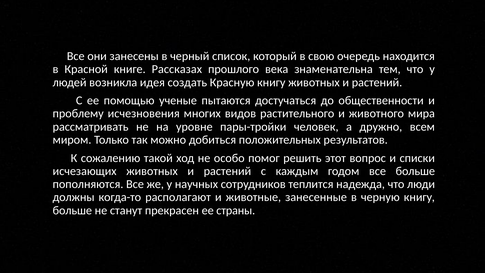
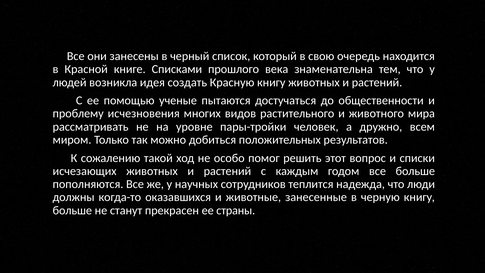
Рассказах: Рассказах -> Списками
располагают: располагают -> оказавшихся
